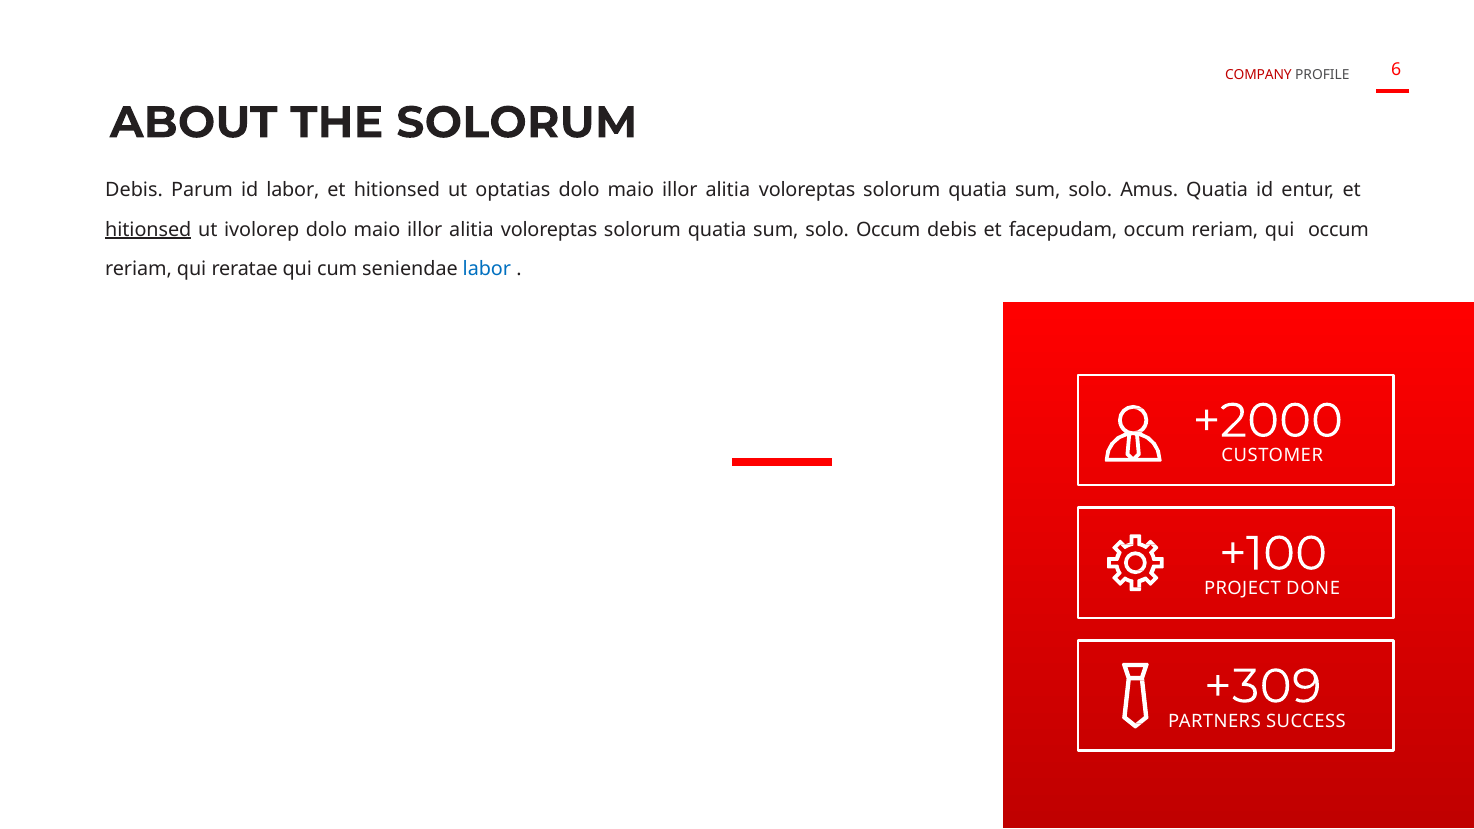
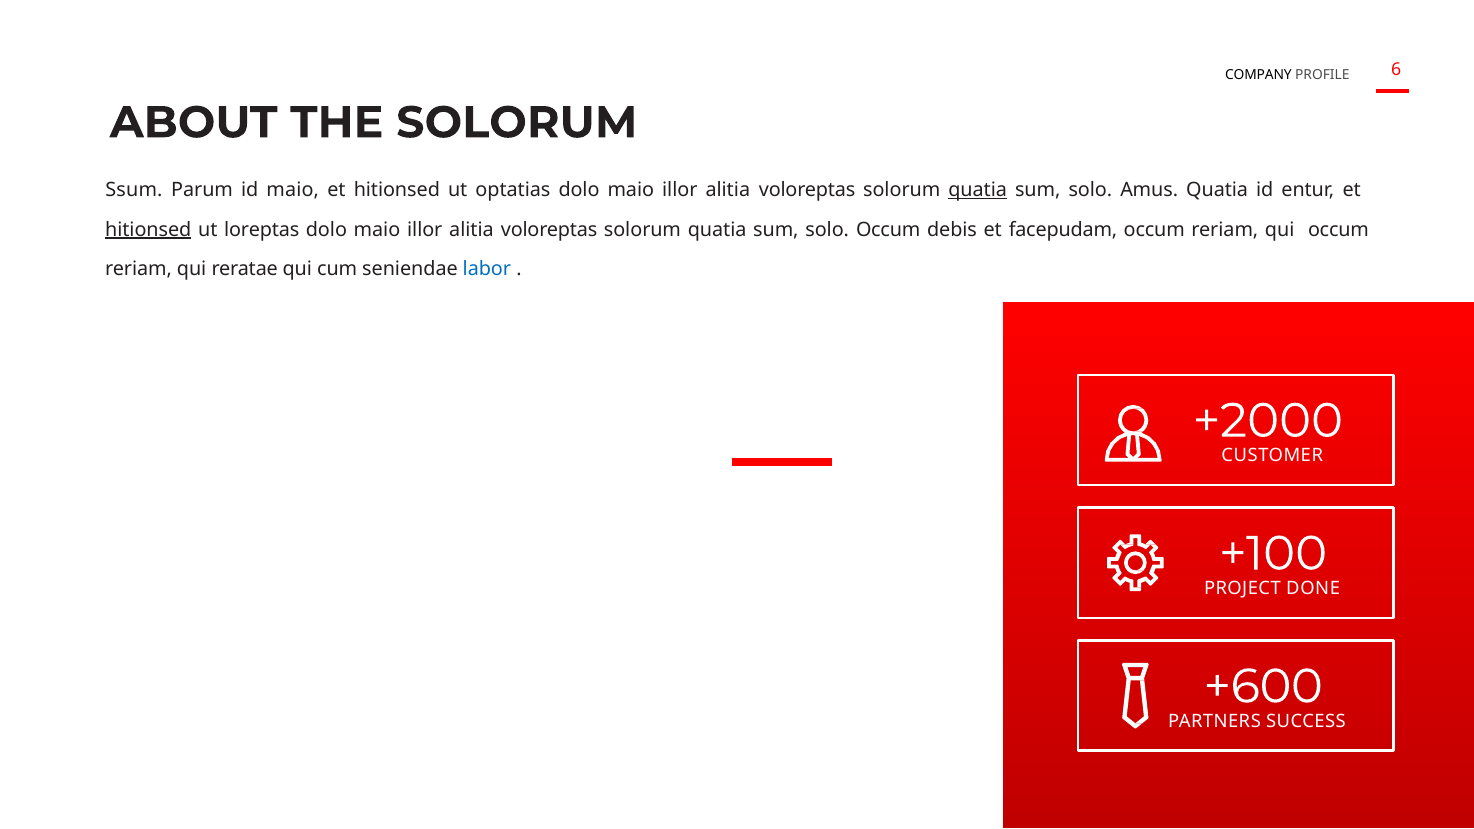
COMPANY colour: red -> black
Debis at (134, 190): Debis -> Ssum
id labor: labor -> maio
quatia at (978, 190) underline: none -> present
ivolorep: ivolorep -> loreptas
+309: +309 -> +600
